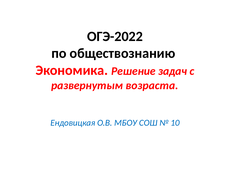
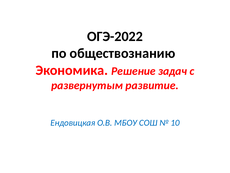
возраста: возраста -> развитие
